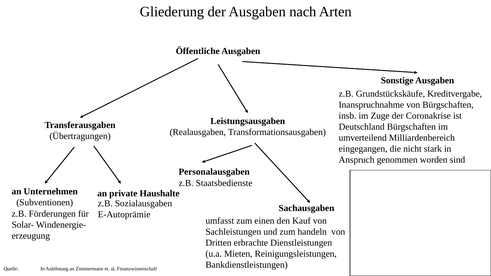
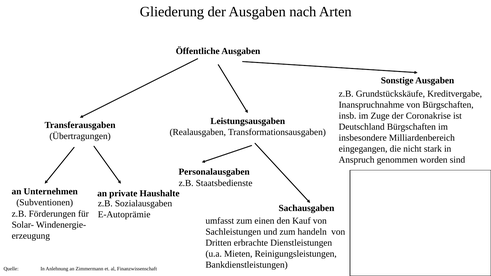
umverteilend: umverteilend -> insbesondere
